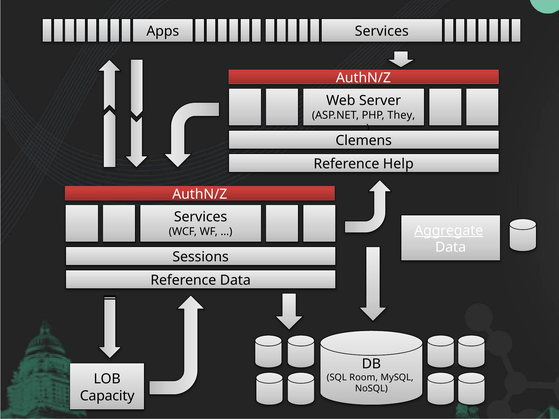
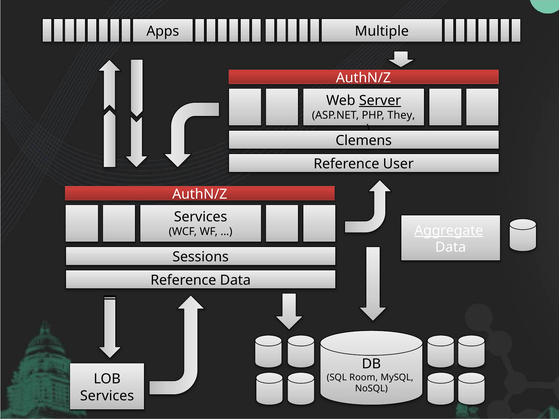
Services at (382, 31): Services -> Multiple
Server underline: none -> present
Help: Help -> User
Capacity at (107, 396): Capacity -> Services
